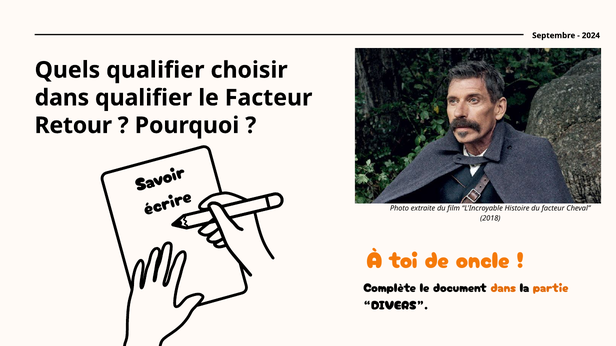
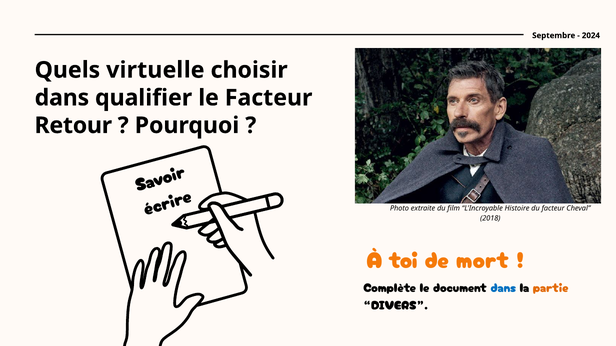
Quels qualifier: qualifier -> virtuelle
oncle: oncle -> mort
dans at (503, 289) colour: orange -> blue
